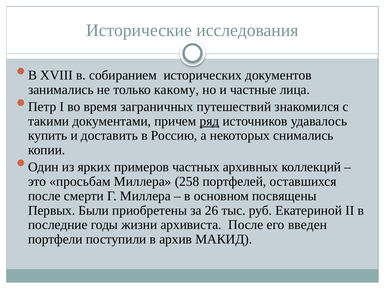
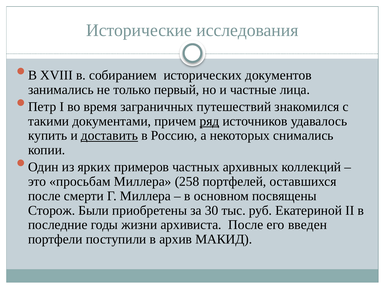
какому: какому -> первый
доставить underline: none -> present
Первых: Первых -> Сторож
26: 26 -> 30
